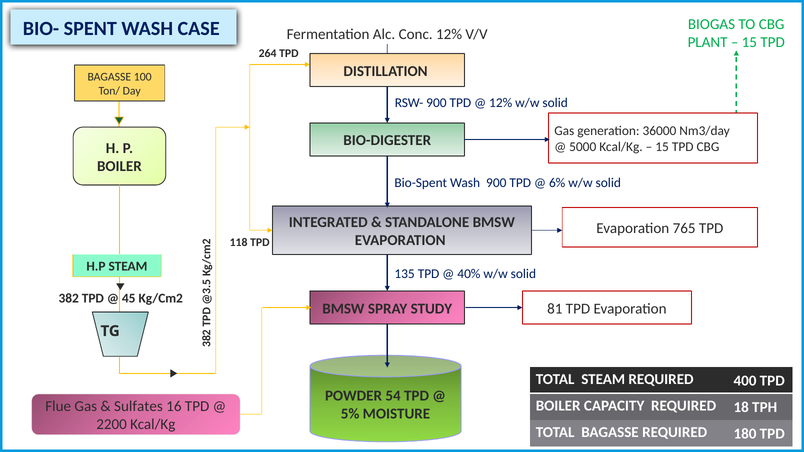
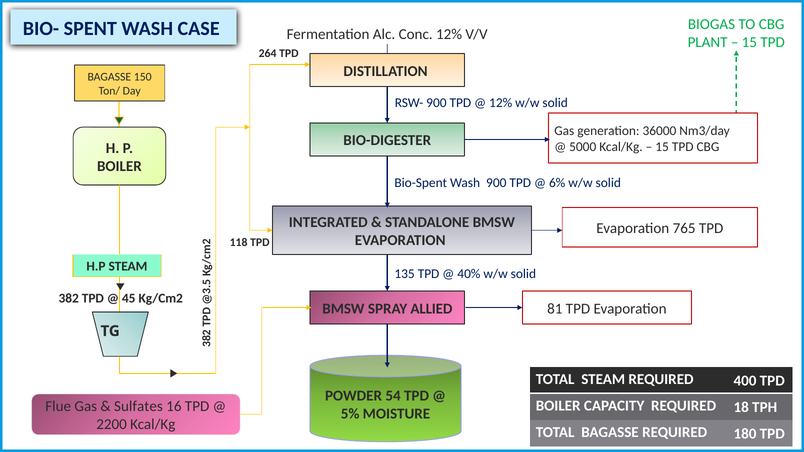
100: 100 -> 150
STUDY: STUDY -> ALLIED
